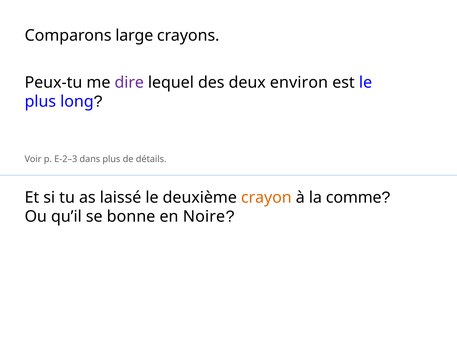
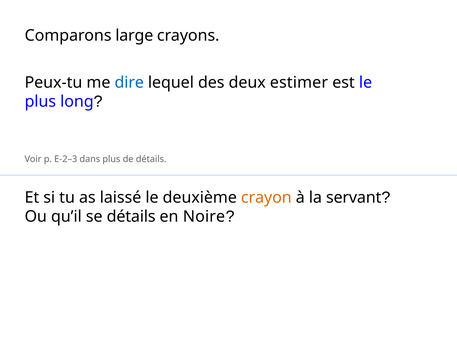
dire colour: purple -> blue
environ: environ -> estimer
comme: comme -> servant
se bonne: bonne -> détails
